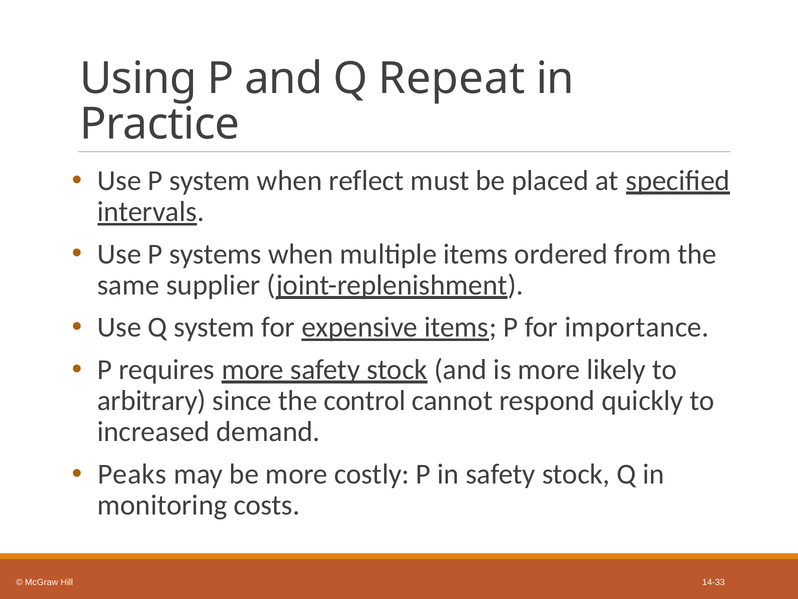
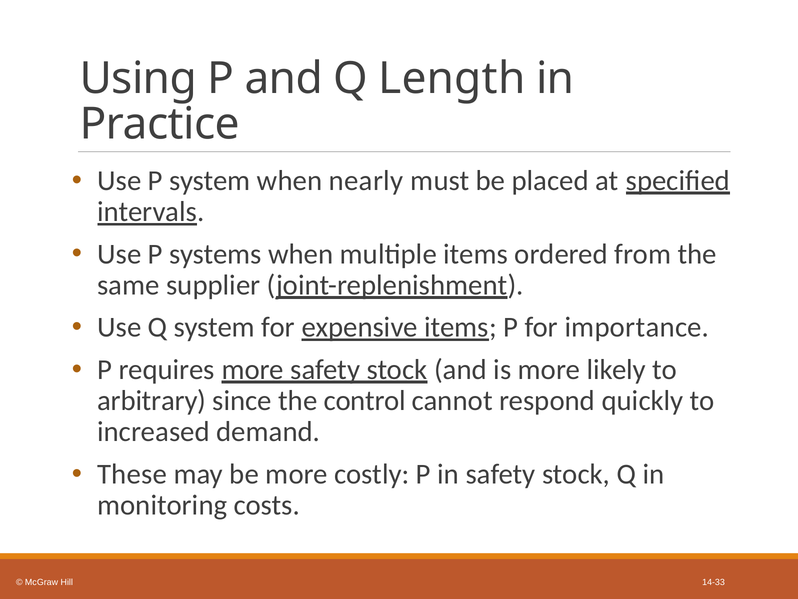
Repeat: Repeat -> Length
reflect: reflect -> nearly
Peaks: Peaks -> These
